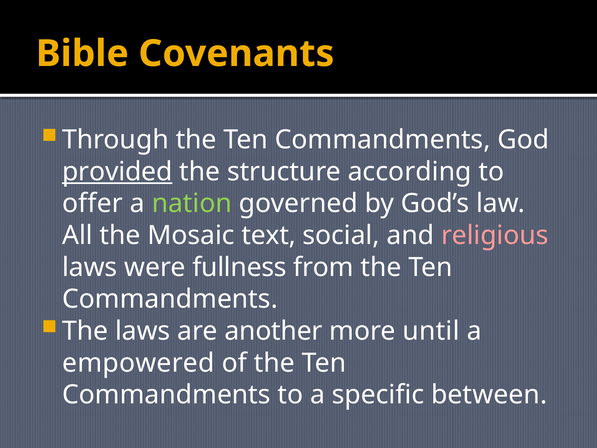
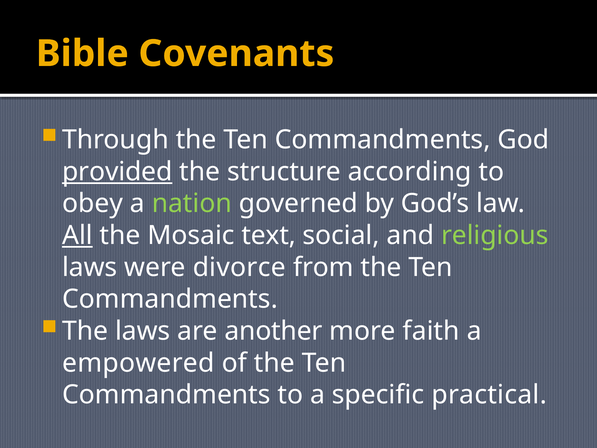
offer: offer -> obey
All underline: none -> present
religious colour: pink -> light green
fullness: fullness -> divorce
until: until -> faith
between: between -> practical
